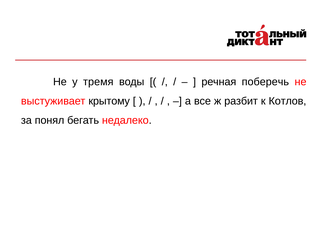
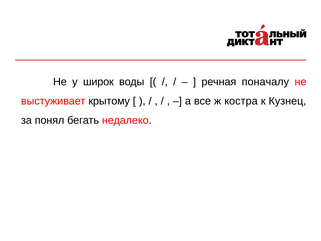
тремя: тремя -> широк
поберечь: поберечь -> поначалу
разбит: разбит -> костра
Котлов: Котлов -> Кузнец
